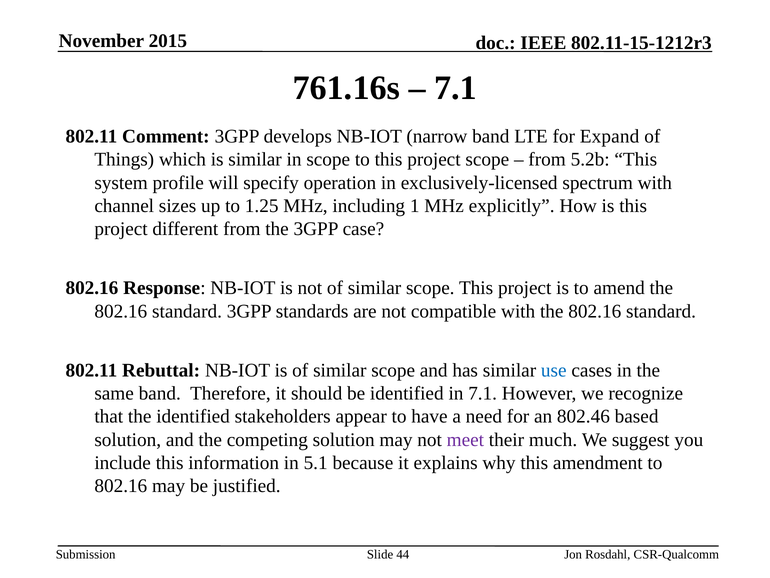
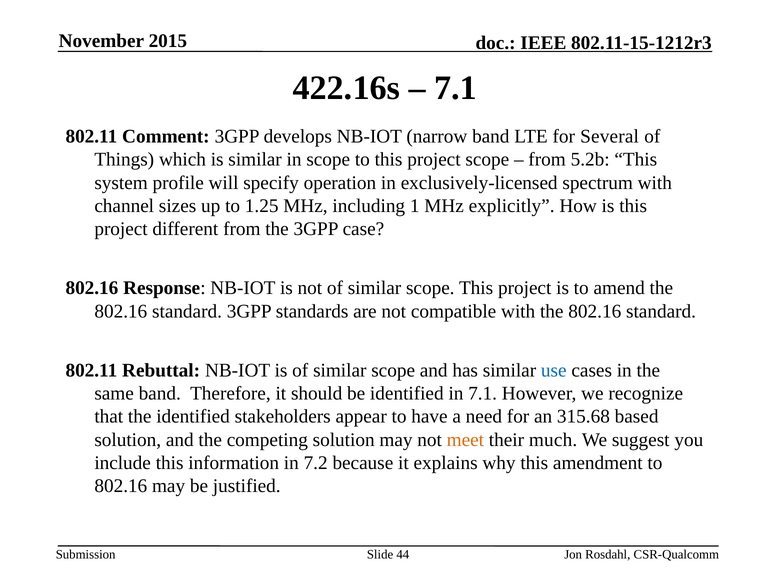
761.16s: 761.16s -> 422.16s
Expand: Expand -> Several
802.46: 802.46 -> 315.68
meet colour: purple -> orange
5.1: 5.1 -> 7.2
